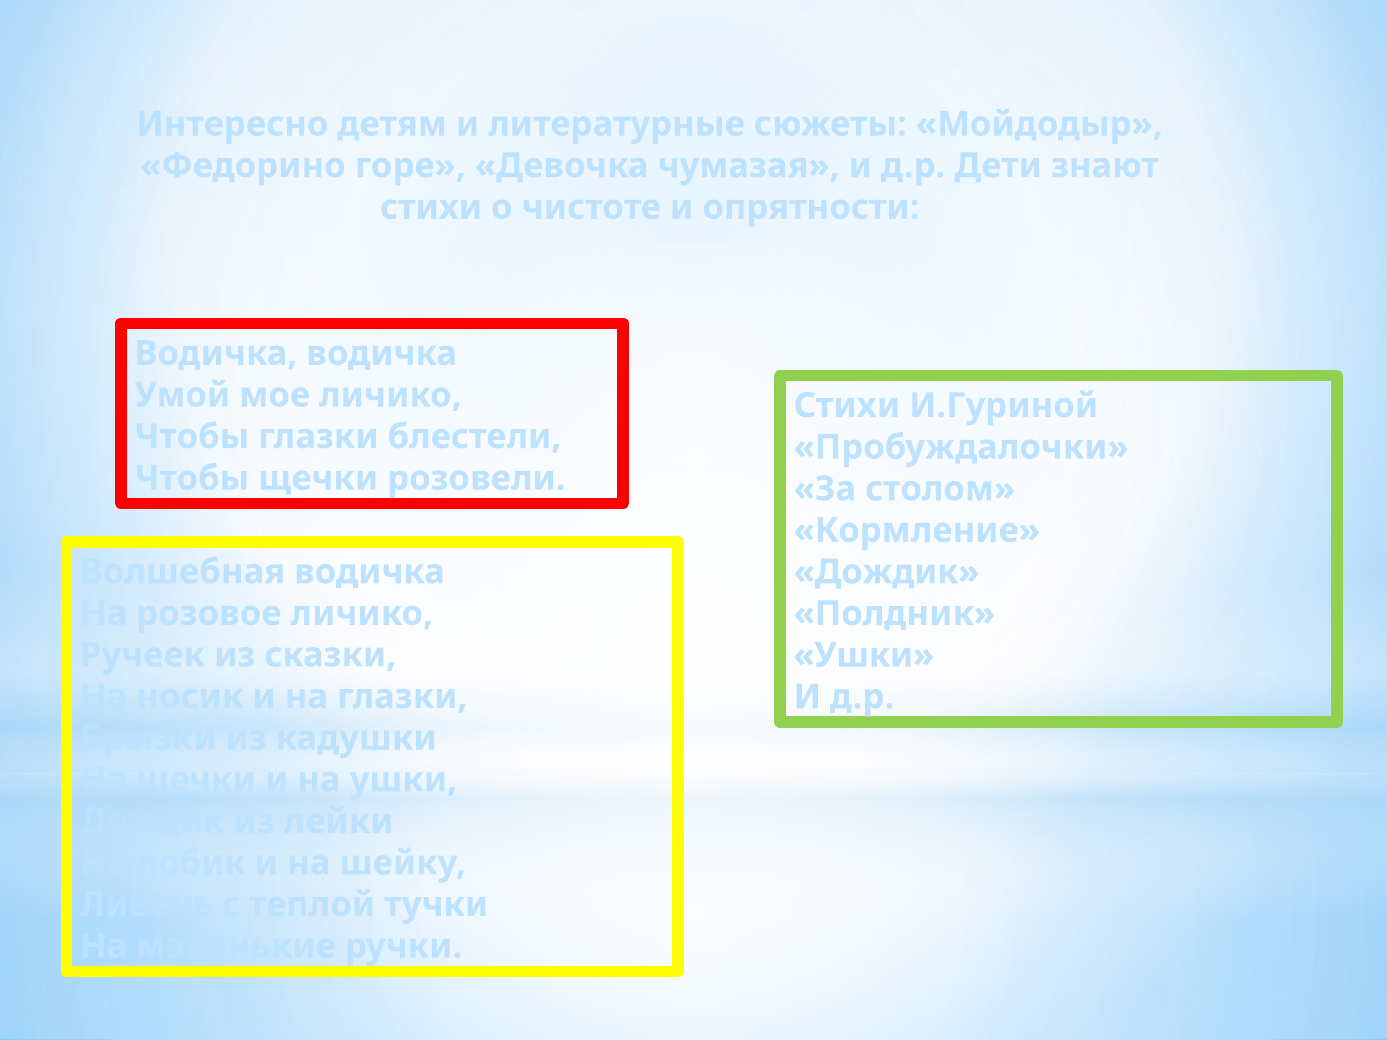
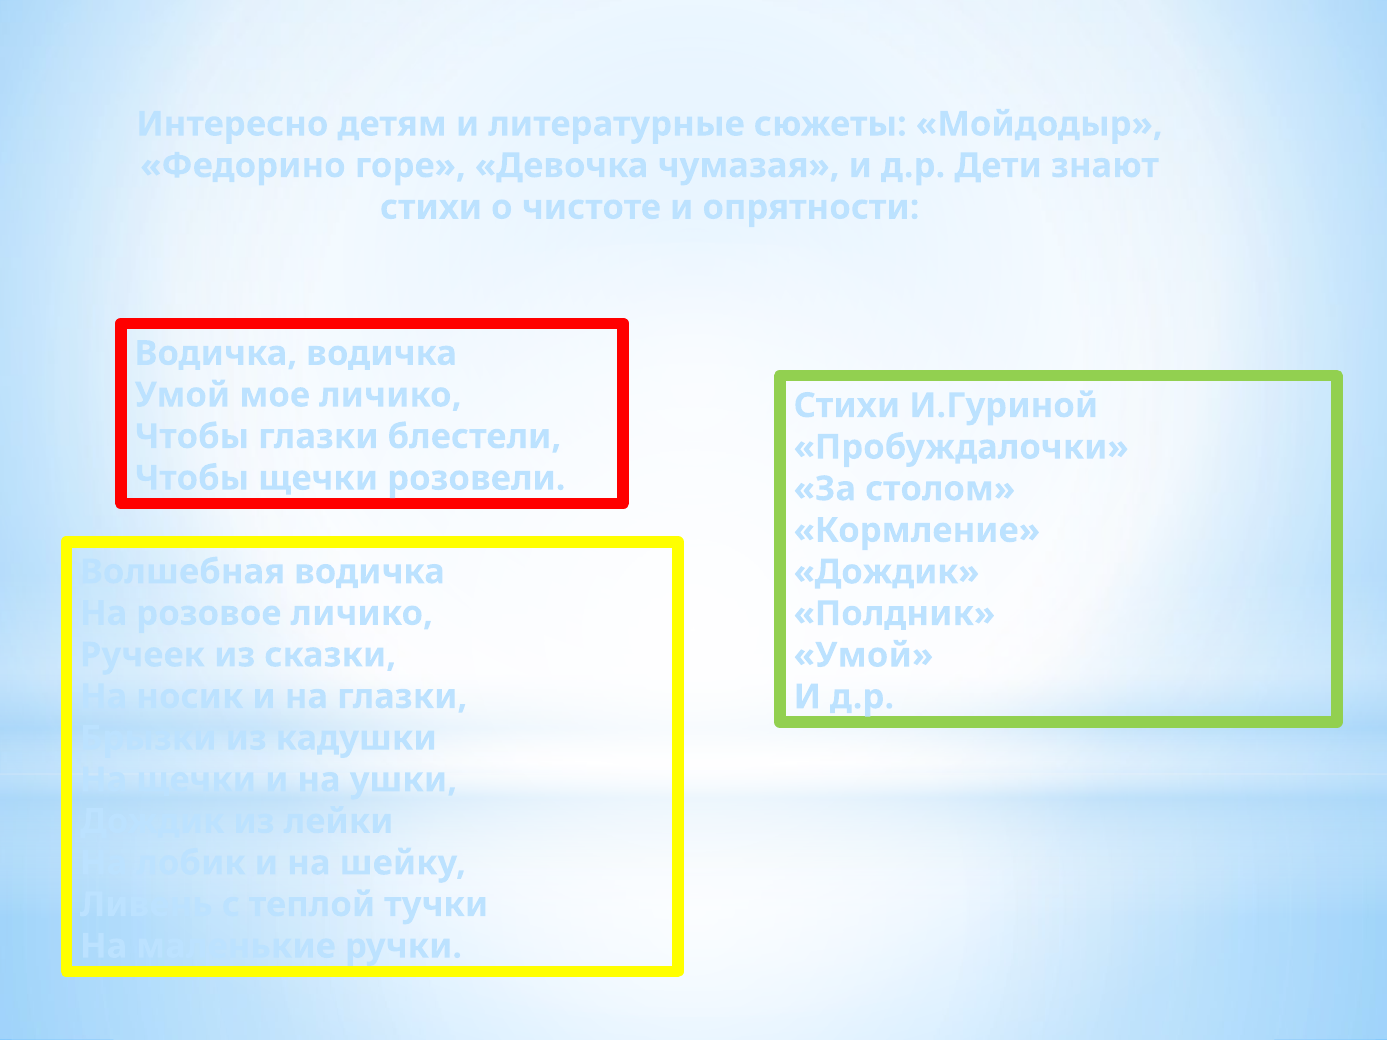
Ушки at (864, 655): Ушки -> Умой
